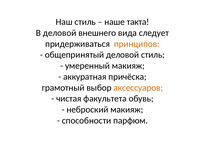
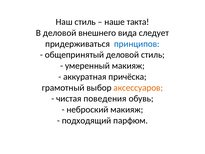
принципов colour: orange -> blue
факультета: факультета -> поведения
способности: способности -> подходящий
